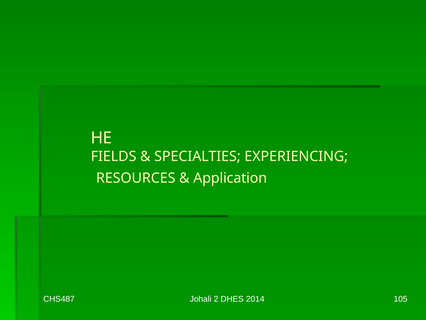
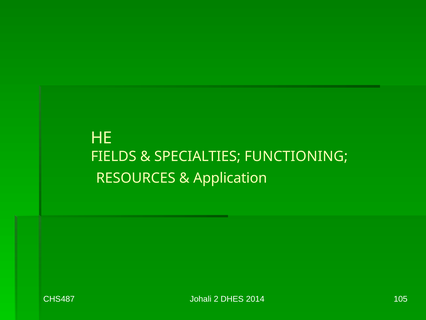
EXPERIENCING: EXPERIENCING -> FUNCTIONING
